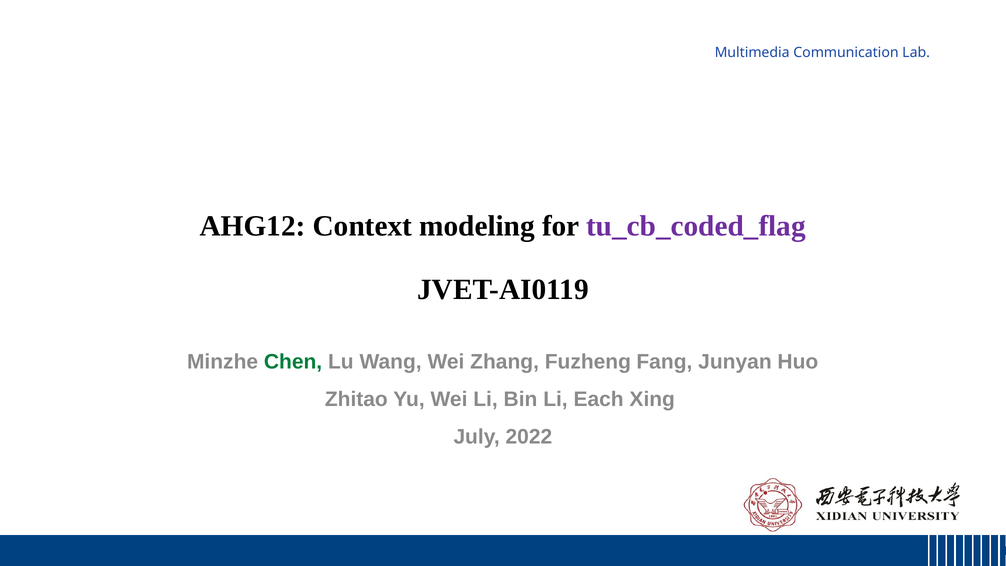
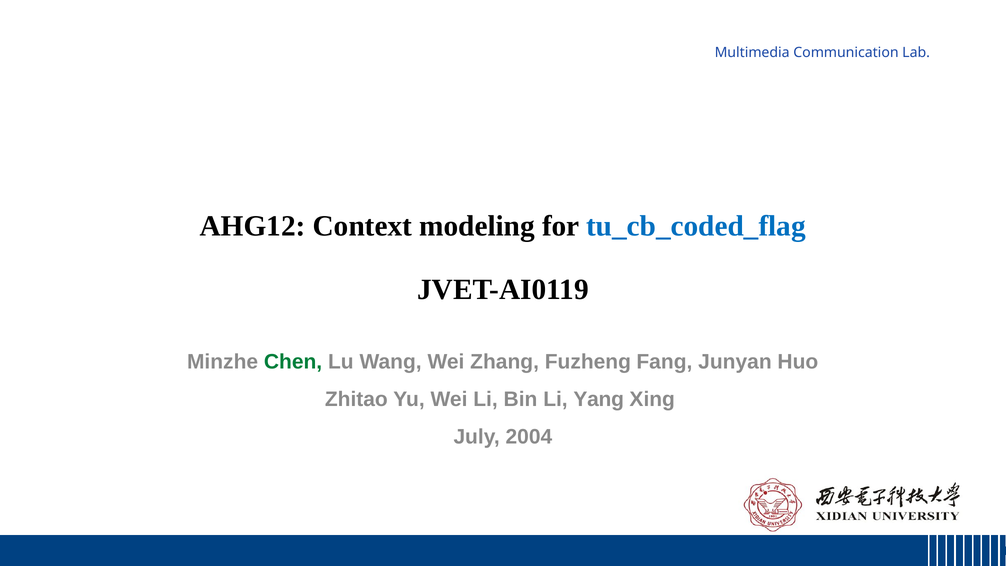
tu_cb_coded_flag colour: purple -> blue
Each: Each -> Yang
2022: 2022 -> 2004
